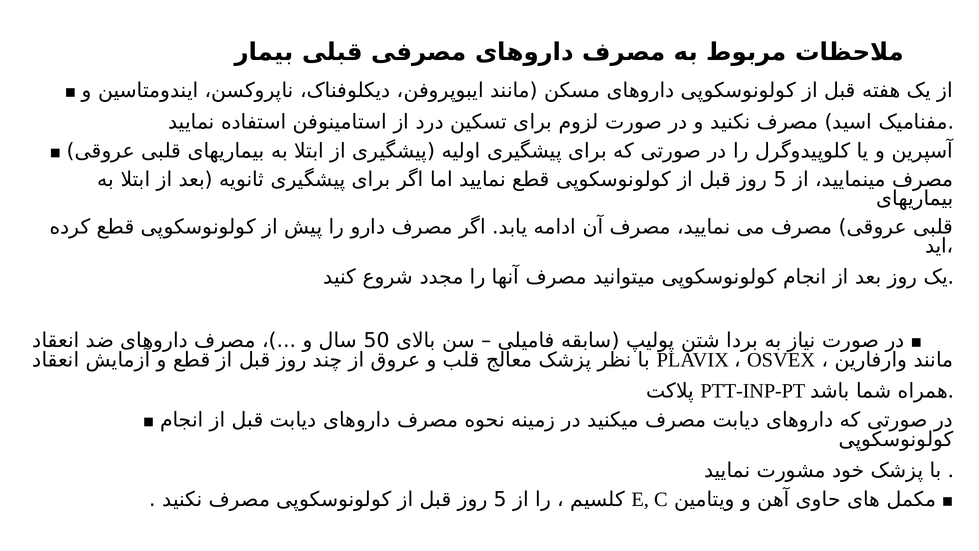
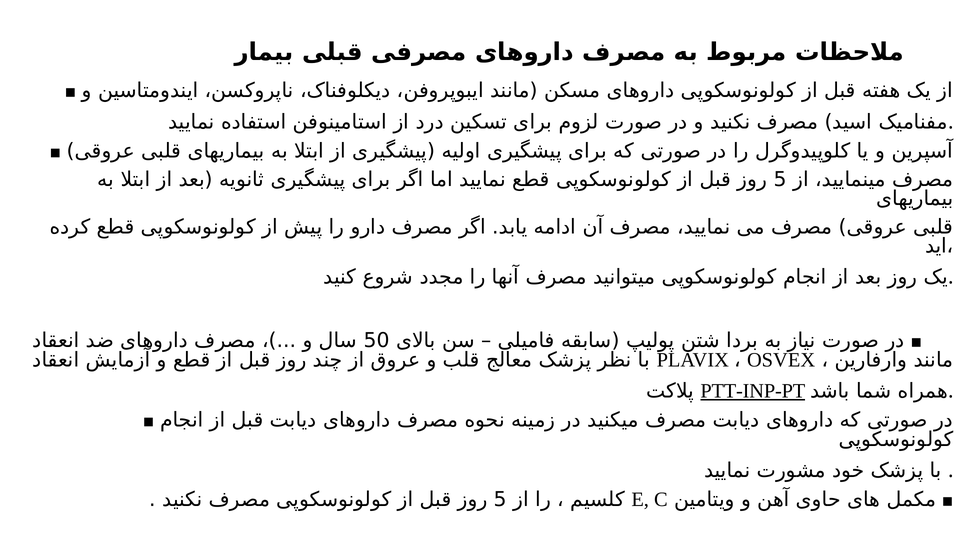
PTT-INP-PT underline: none -> present
